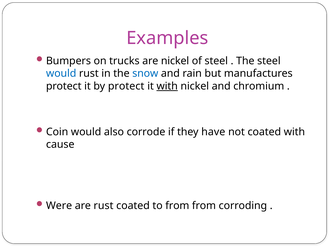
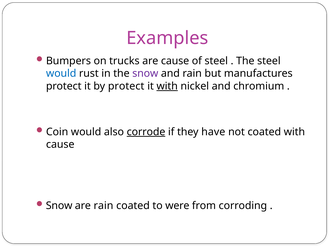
are nickel: nickel -> cause
snow at (145, 73) colour: blue -> purple
corrode underline: none -> present
Were at (59, 205): Were -> Snow
are rust: rust -> rain
to from: from -> were
